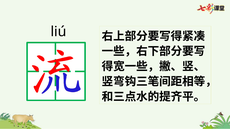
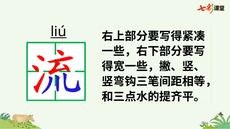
liú underline: none -> present
